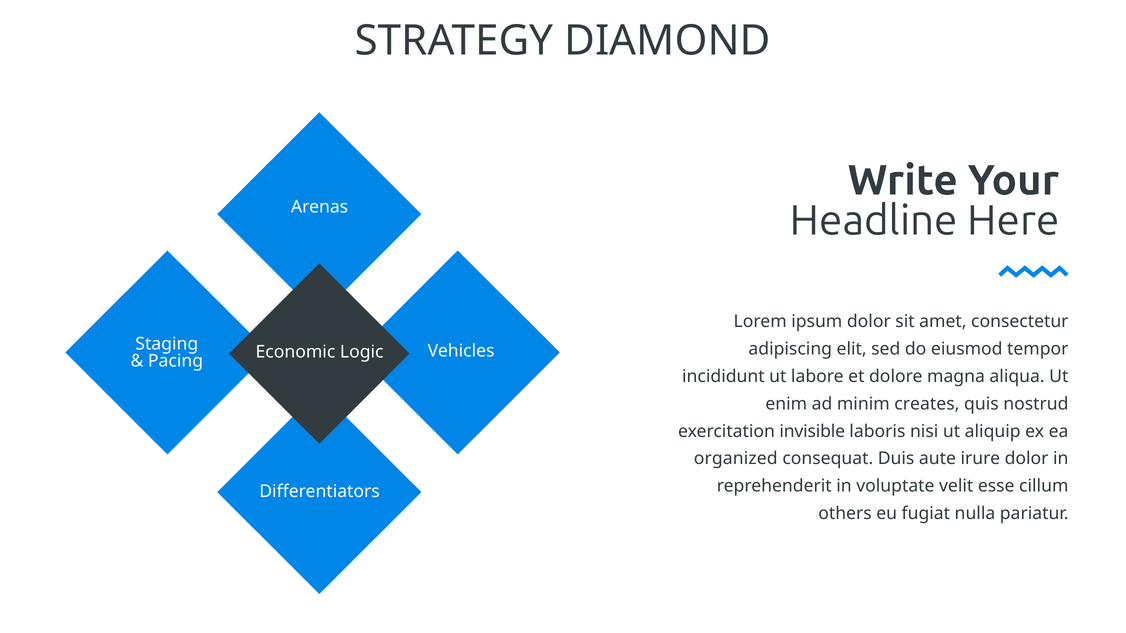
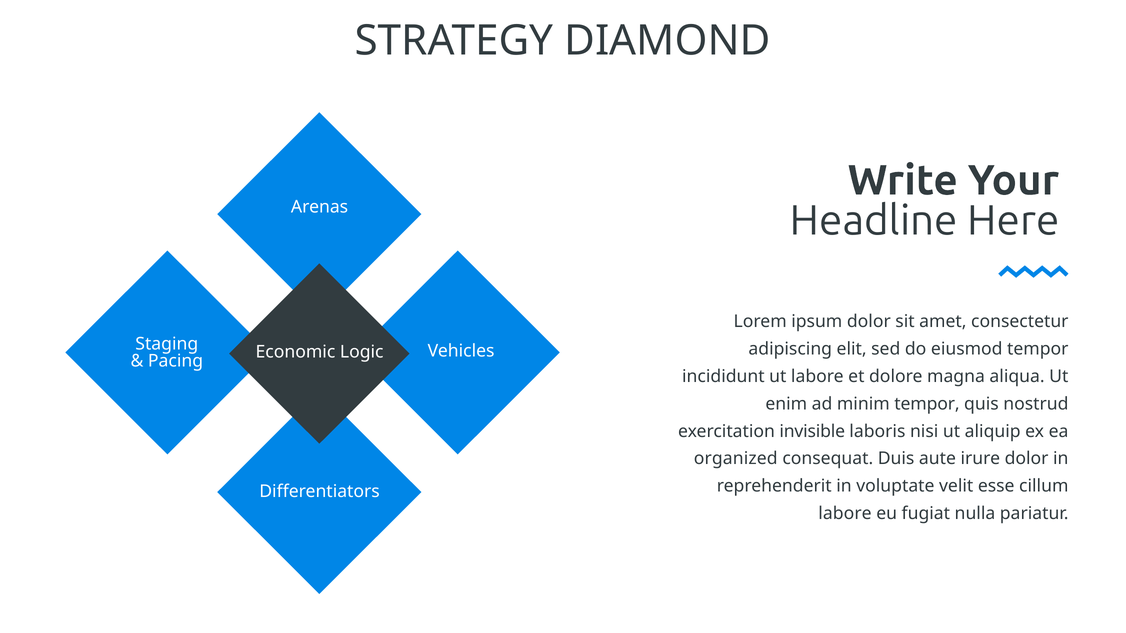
minim creates: creates -> tempor
others at (845, 514): others -> labore
